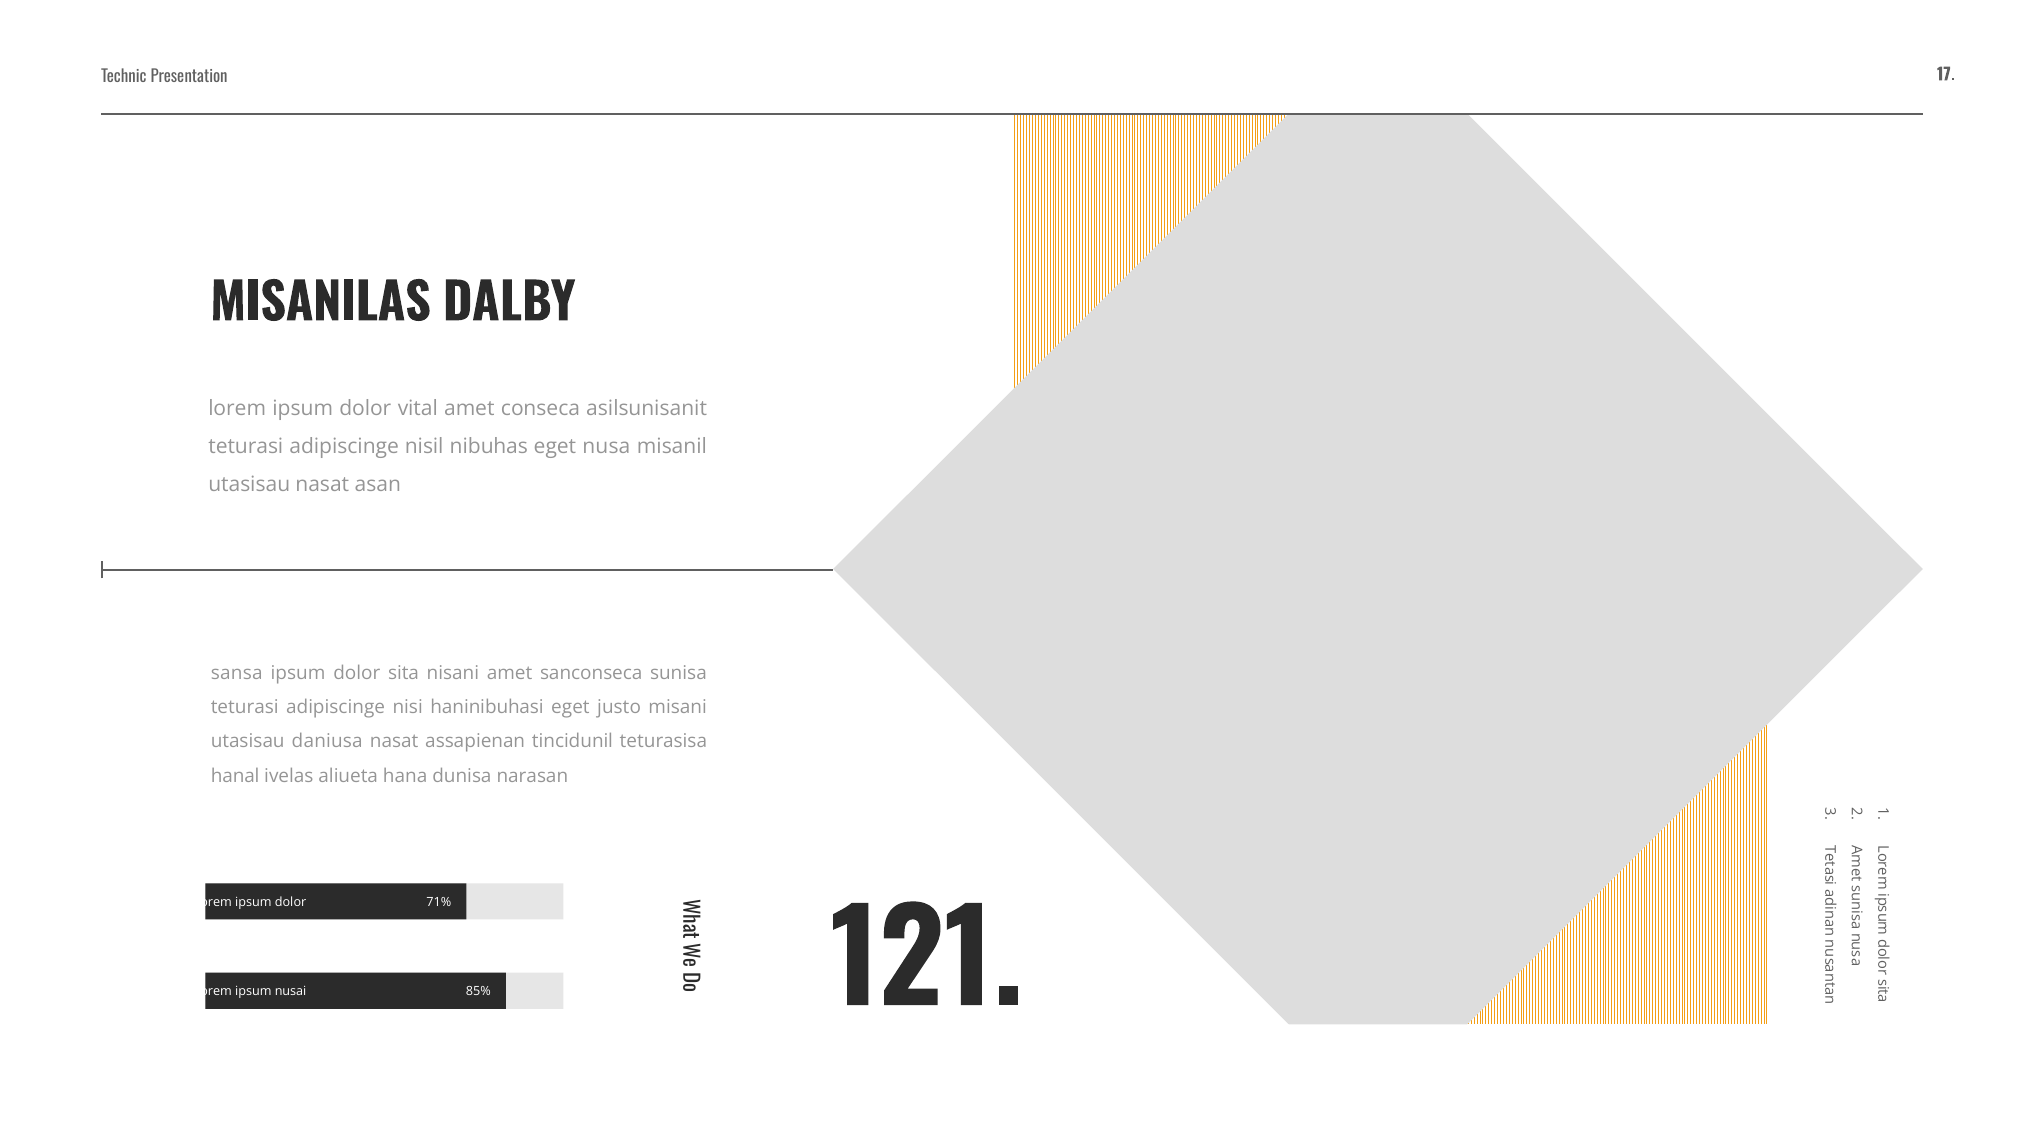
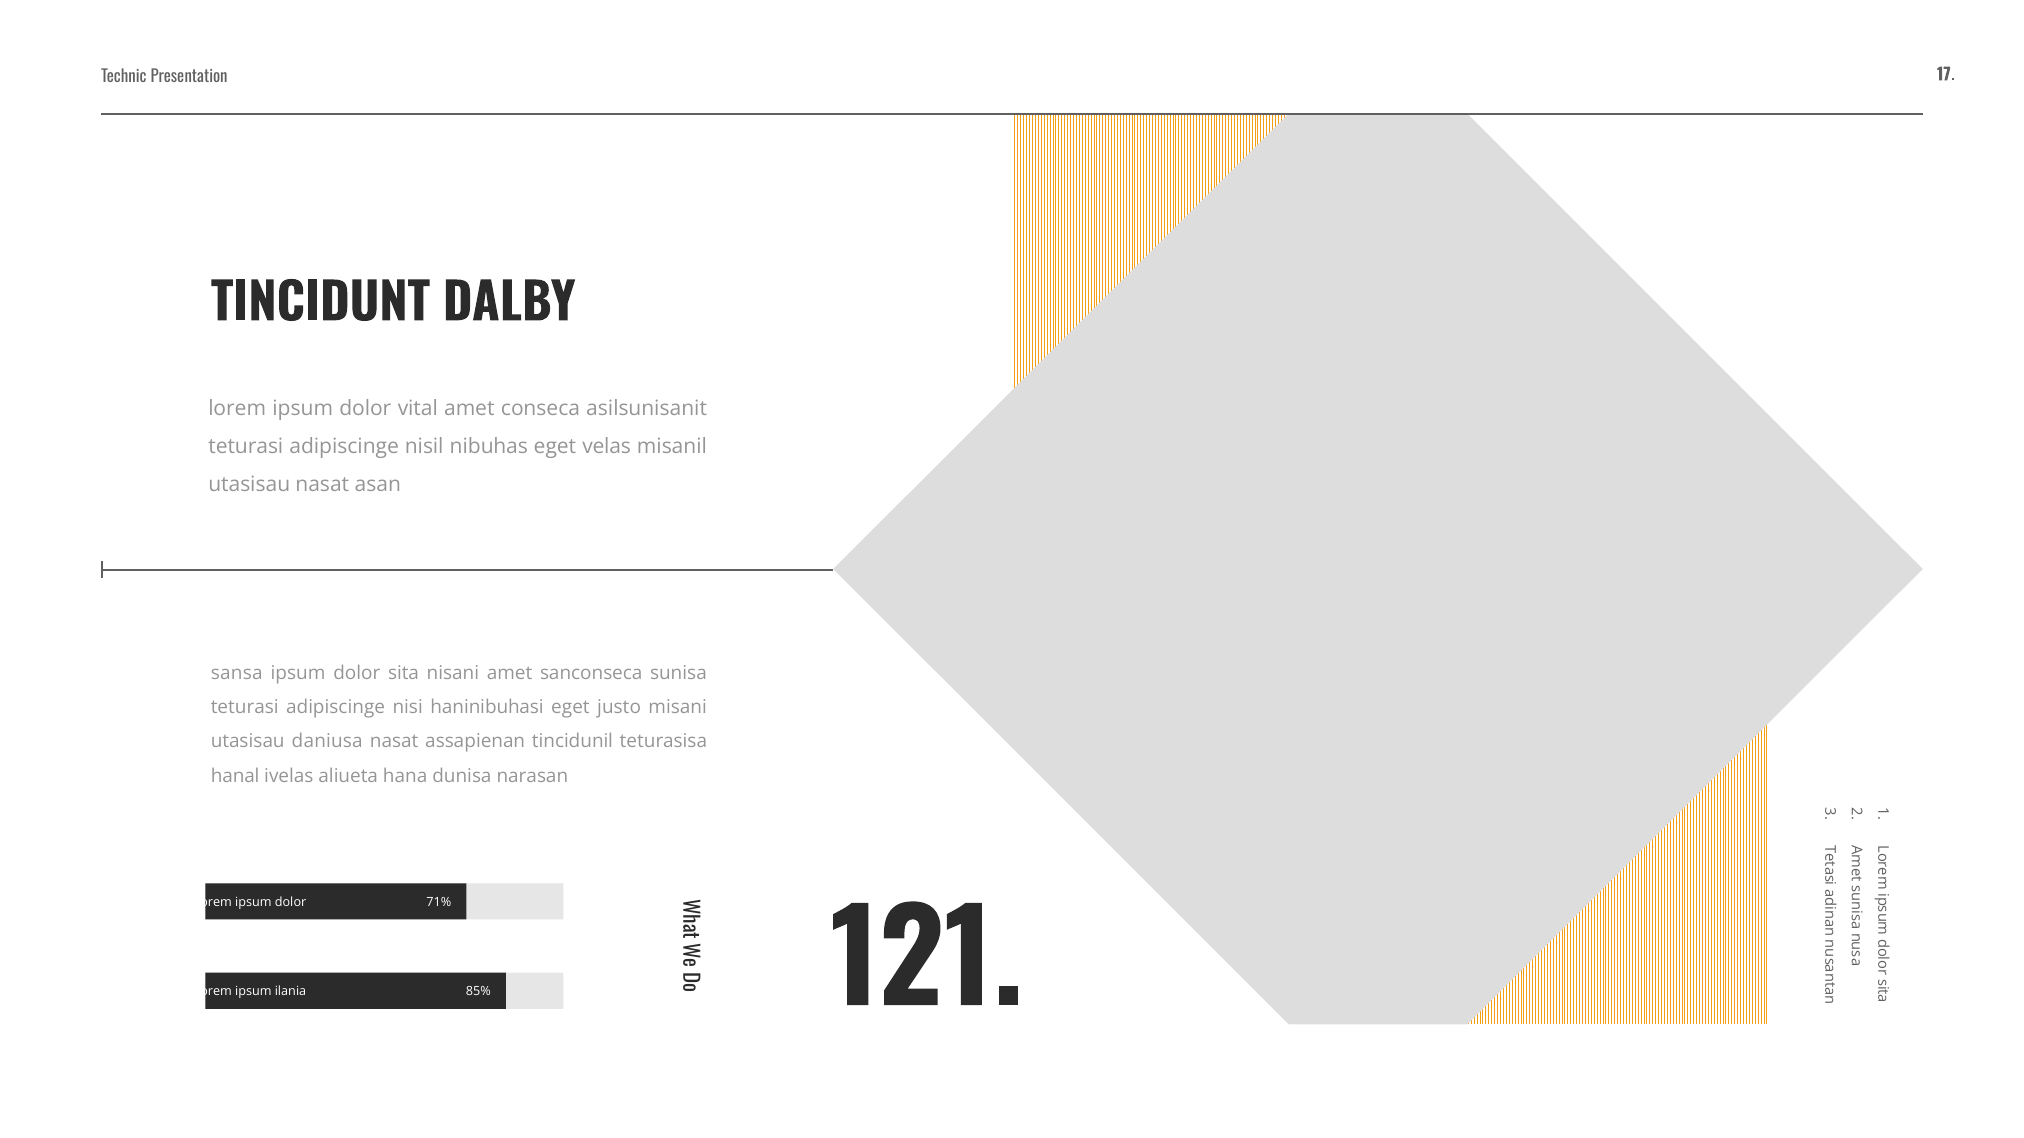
MISANILAS: MISANILAS -> TINCIDUNT
nusa: nusa -> velas
nusai: nusai -> ilania
